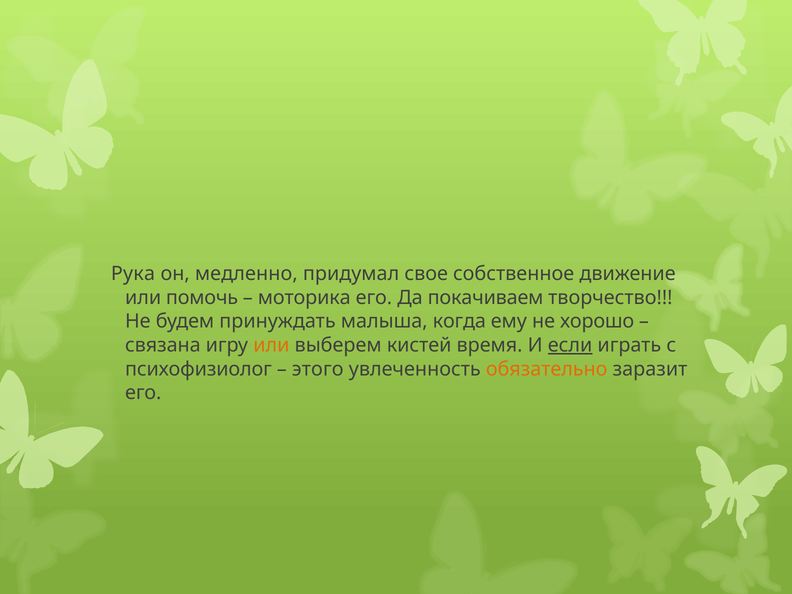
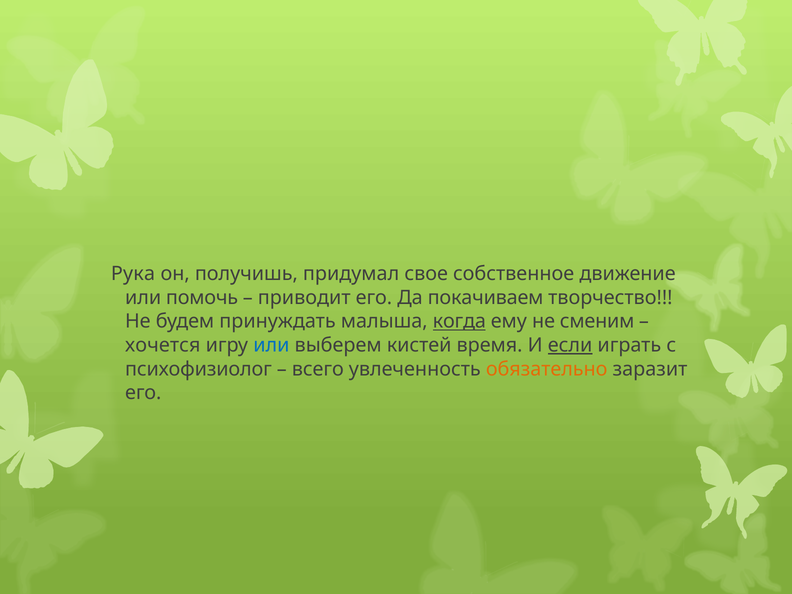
медленно: медленно -> получишь
моторика: моторика -> приводит
когда underline: none -> present
хорошо: хорошо -> сменим
связана: связана -> хочется
или at (271, 345) colour: orange -> blue
этого: этого -> всего
